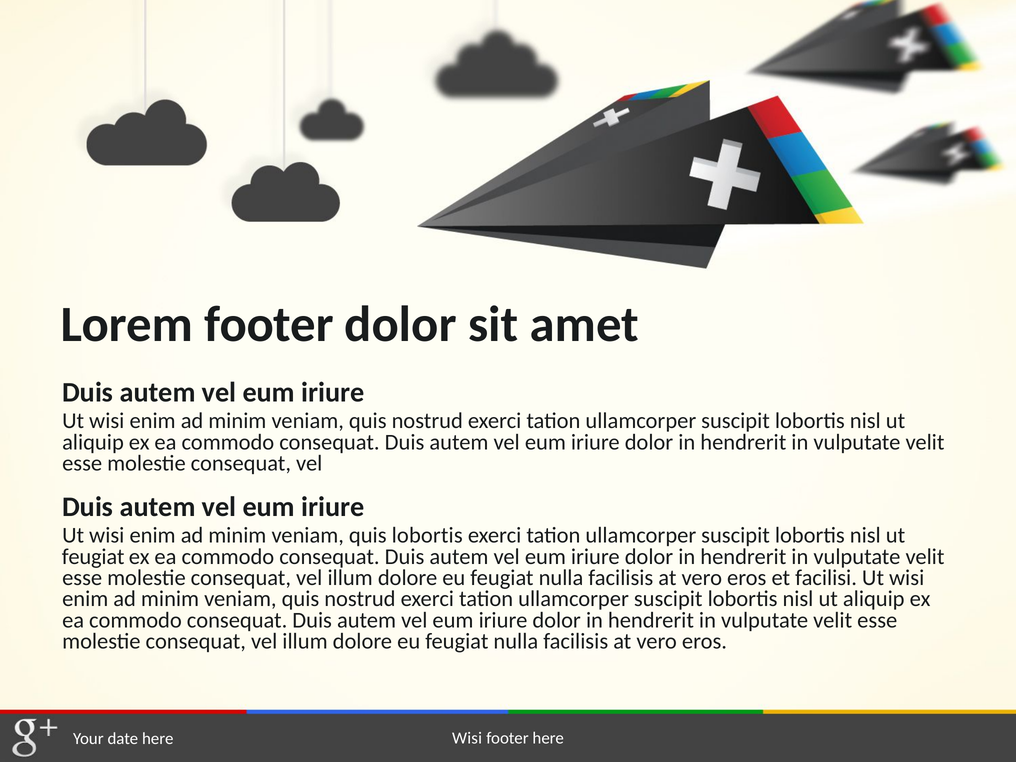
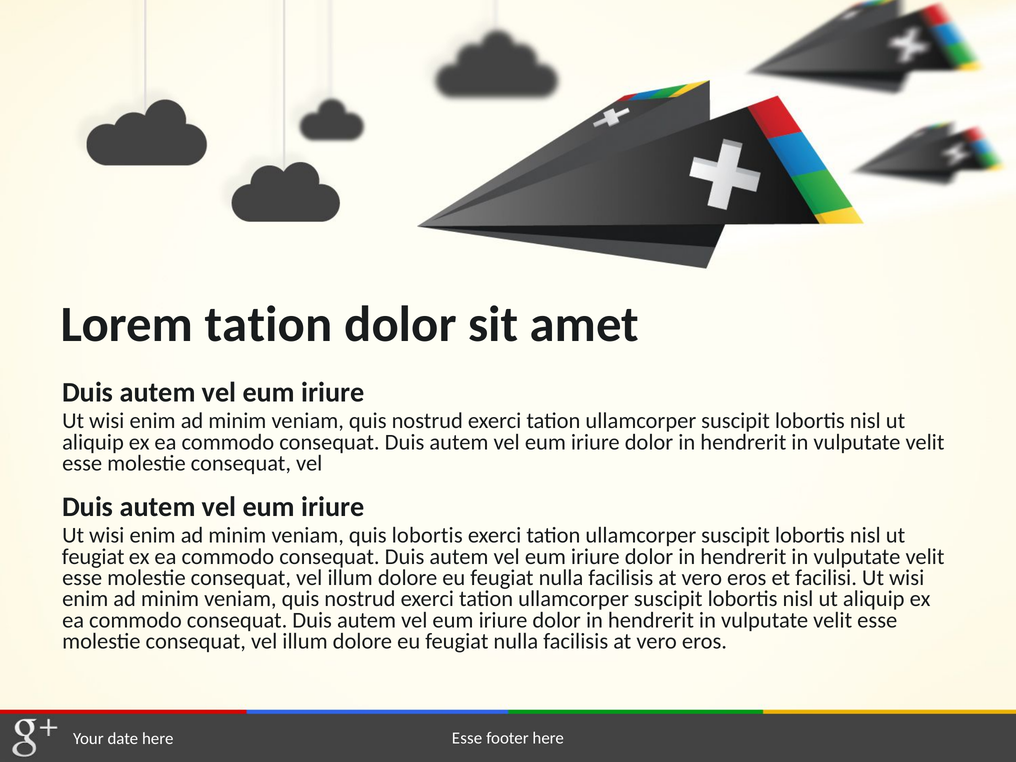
Lorem footer: footer -> tation
Wisi at (467, 738): Wisi -> Esse
